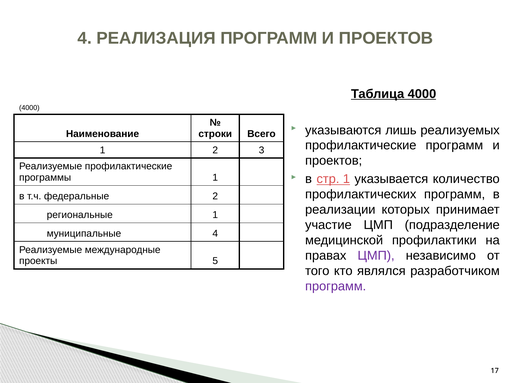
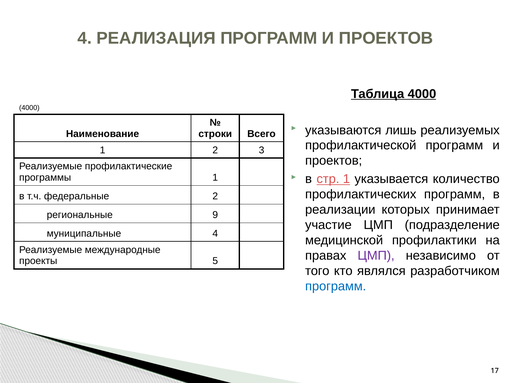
профилактические at (361, 146): профилактические -> профилактической
региональные 1: 1 -> 9
программ at (336, 286) colour: purple -> blue
